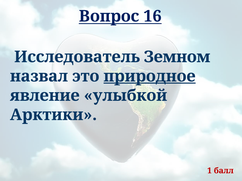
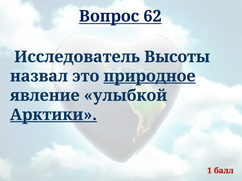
16: 16 -> 62
Земном: Земном -> Высоты
Арктики underline: none -> present
